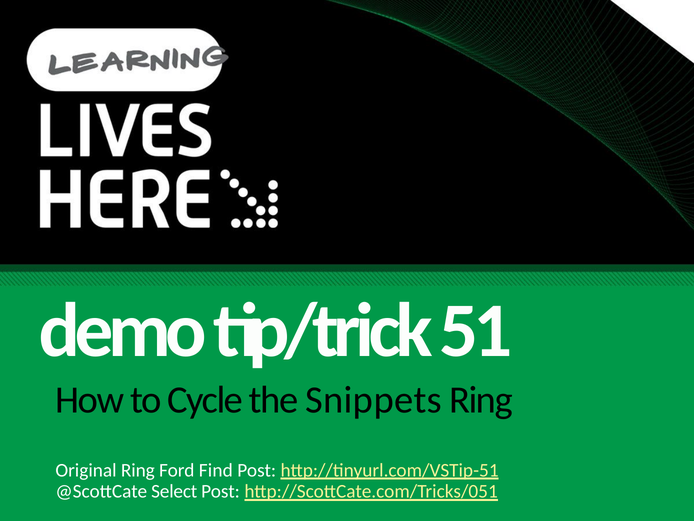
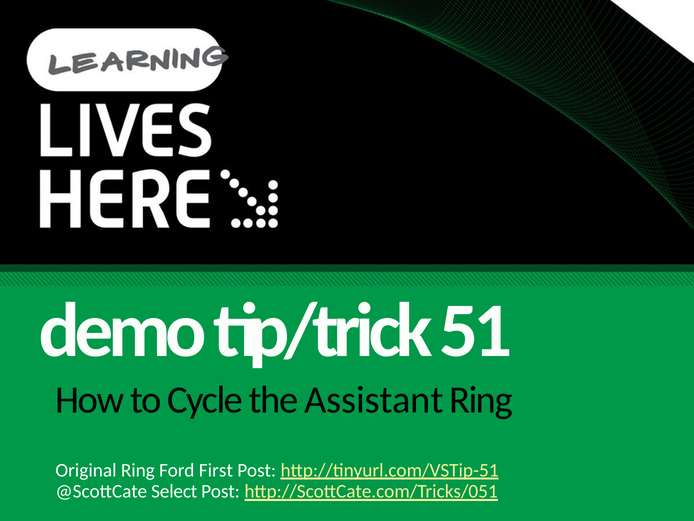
Snippets: Snippets -> Assistant
Find: Find -> First
